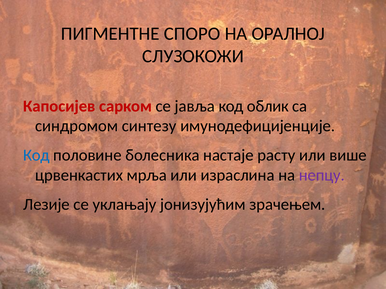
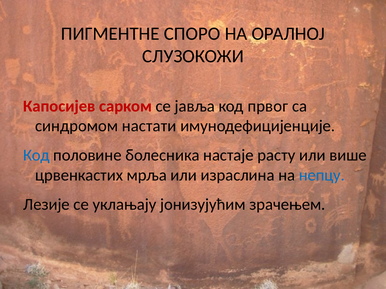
облик: облик -> првог
синтезу: синтезу -> настати
непцу colour: purple -> blue
